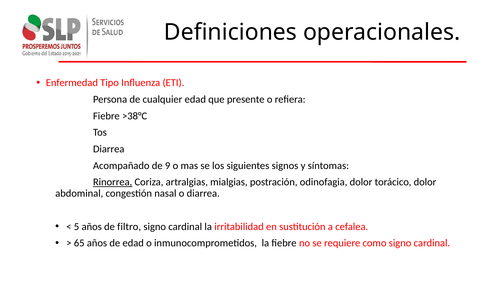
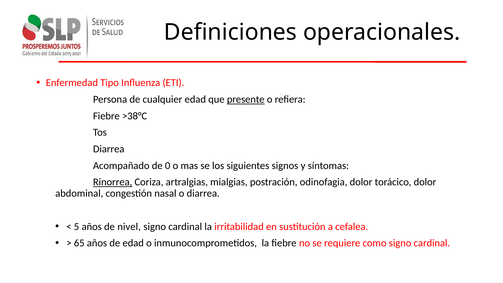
presente underline: none -> present
9: 9 -> 0
filtro: filtro -> nivel
